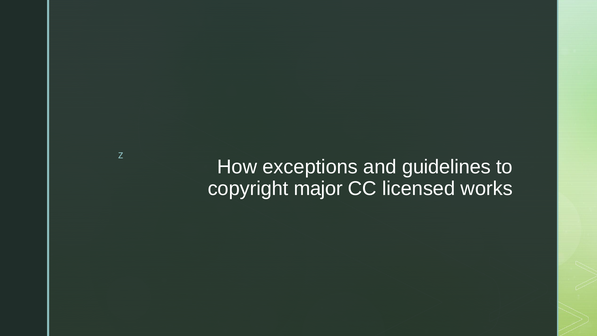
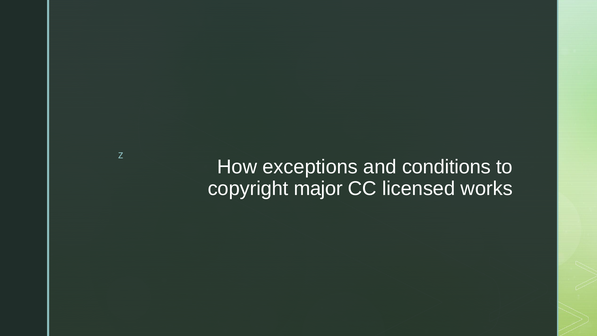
guidelines: guidelines -> conditions
